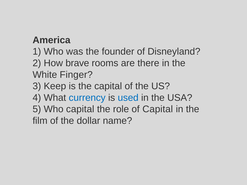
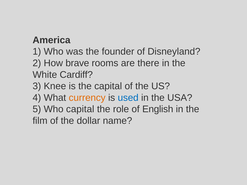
Finger: Finger -> Cardiff
Keep: Keep -> Knee
currency colour: blue -> orange
of Capital: Capital -> English
